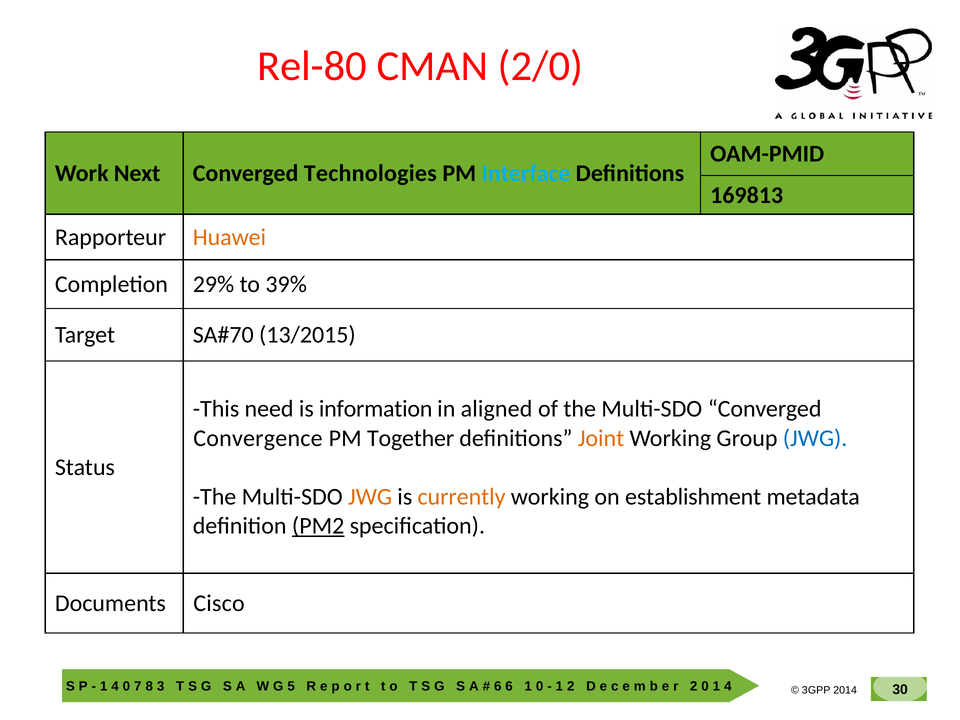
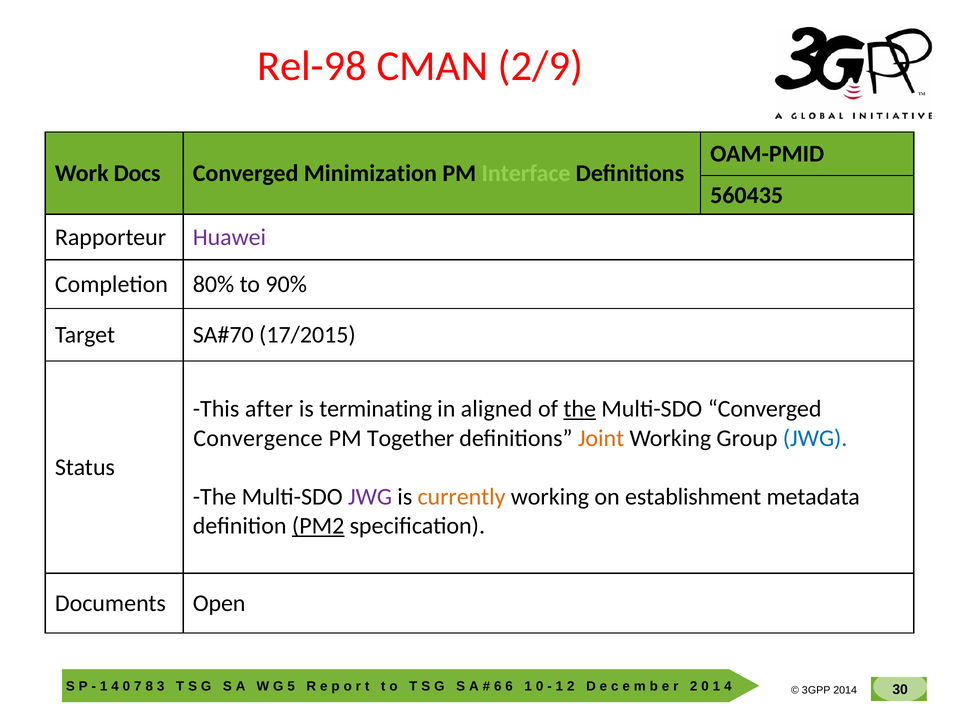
Rel-80: Rel-80 -> Rel-98
2/0: 2/0 -> 2/9
Next: Next -> Docs
Technologies: Technologies -> Minimization
Interface colour: light blue -> light green
169813: 169813 -> 560435
Huawei colour: orange -> purple
29%: 29% -> 80%
39%: 39% -> 90%
13/2015: 13/2015 -> 17/2015
need: need -> after
information: information -> terminating
the at (580, 409) underline: none -> present
JWG at (370, 497) colour: orange -> purple
Cisco: Cisco -> Open
